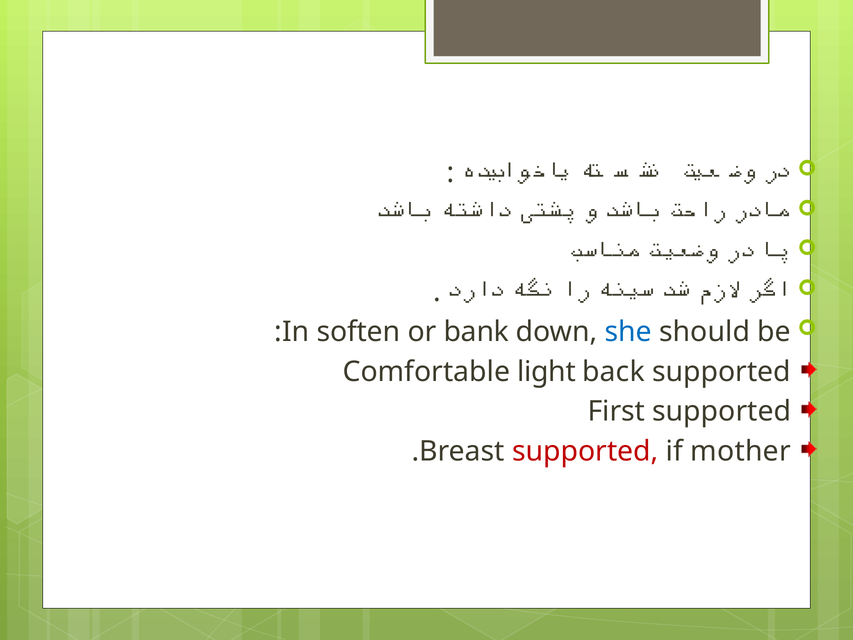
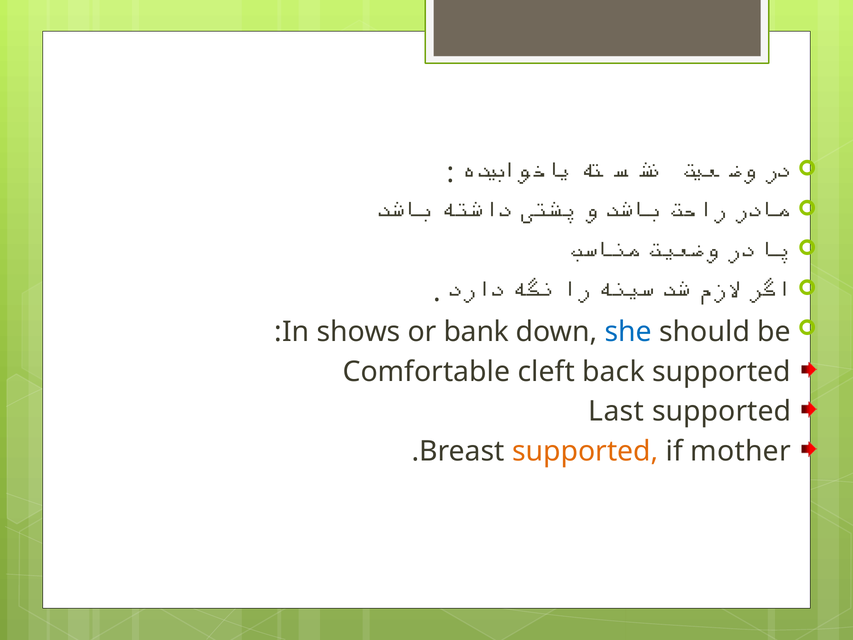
soften: soften -> shows
light: light -> cleft
First: First -> Last
supported at (585, 451) colour: red -> orange
